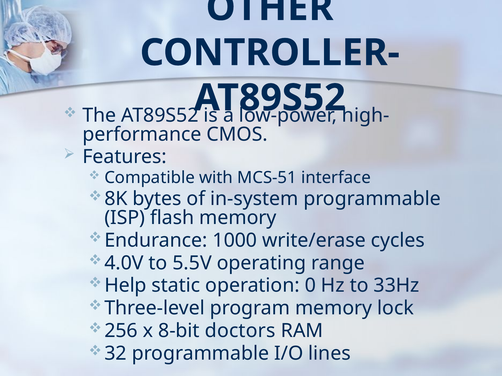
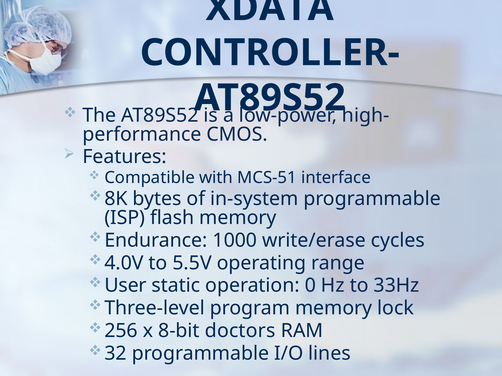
OTHER: OTHER -> XDATA
Help: Help -> User
